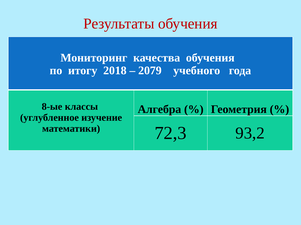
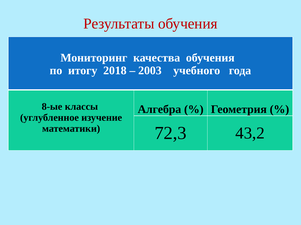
2079: 2079 -> 2003
93,2: 93,2 -> 43,2
